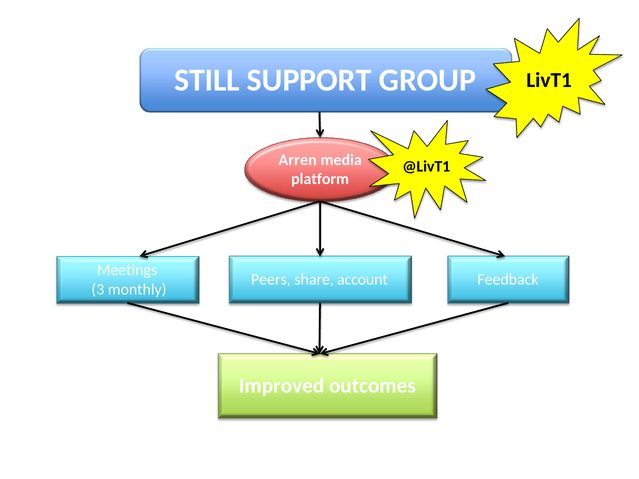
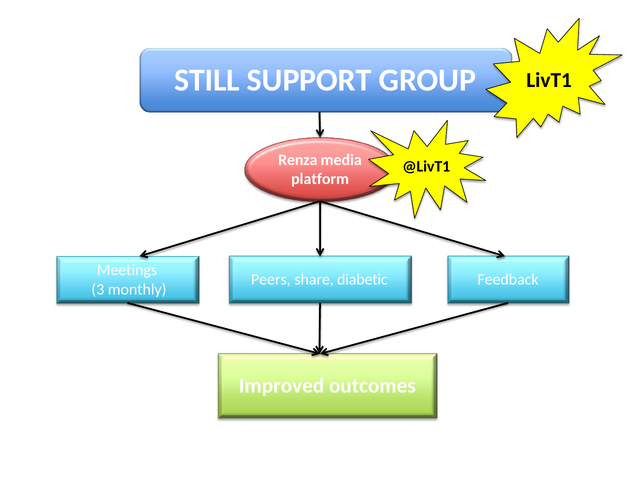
Arren: Arren -> Renza
account: account -> diabetic
